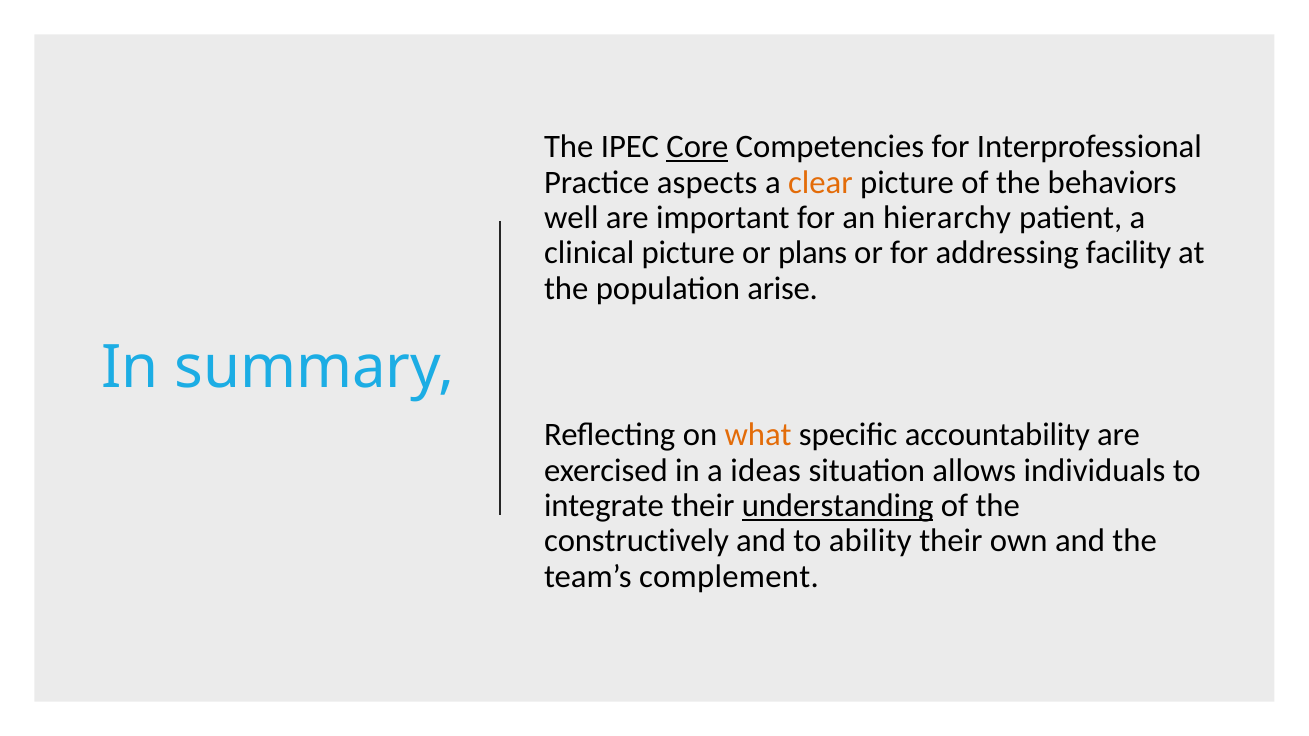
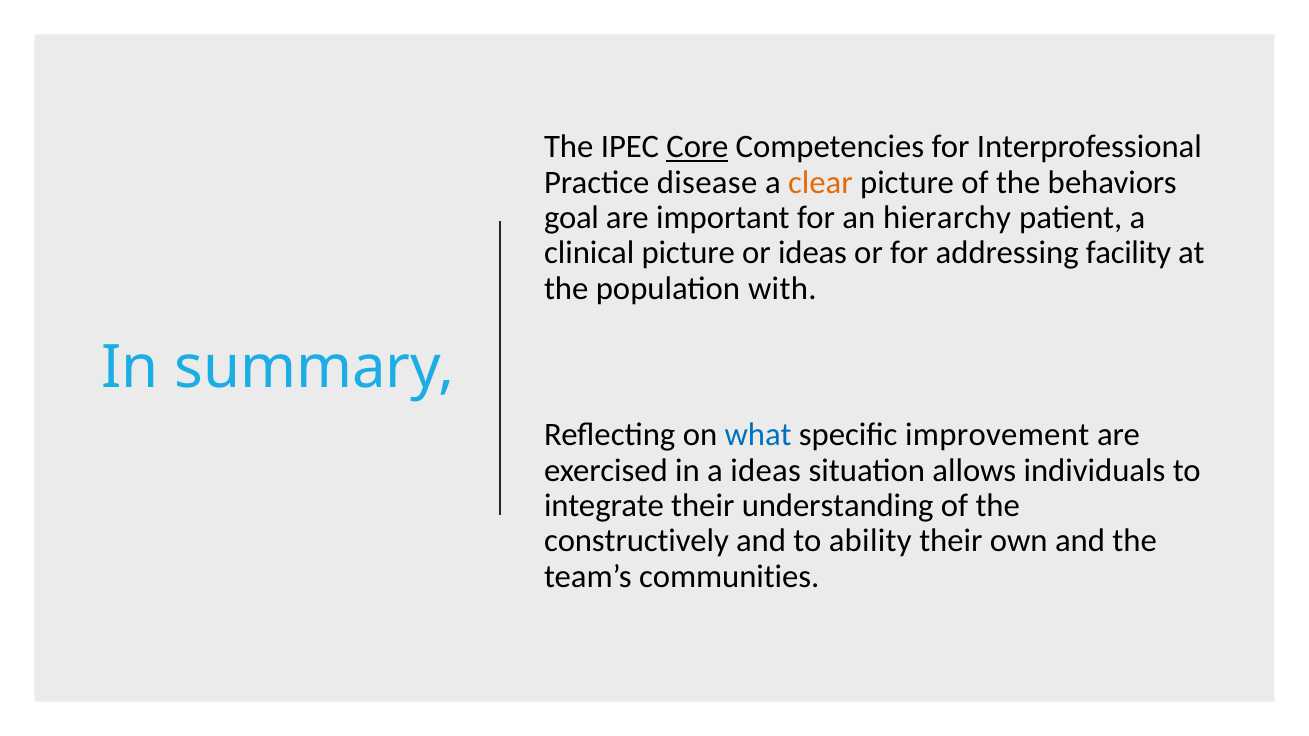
aspects: aspects -> disease
well: well -> goal
or plans: plans -> ideas
arise: arise -> with
what colour: orange -> blue
accountability: accountability -> improvement
understanding underline: present -> none
complement: complement -> communities
